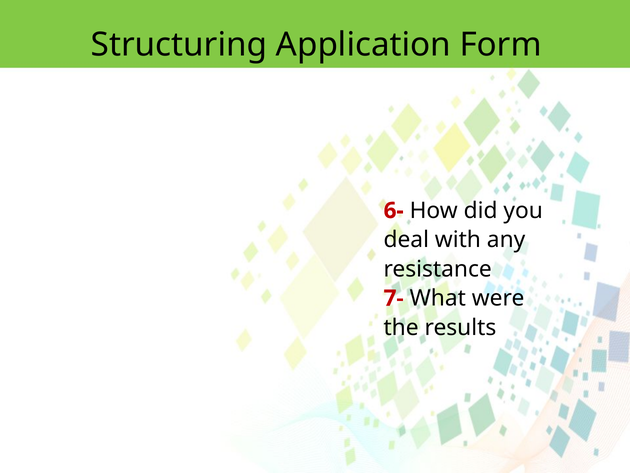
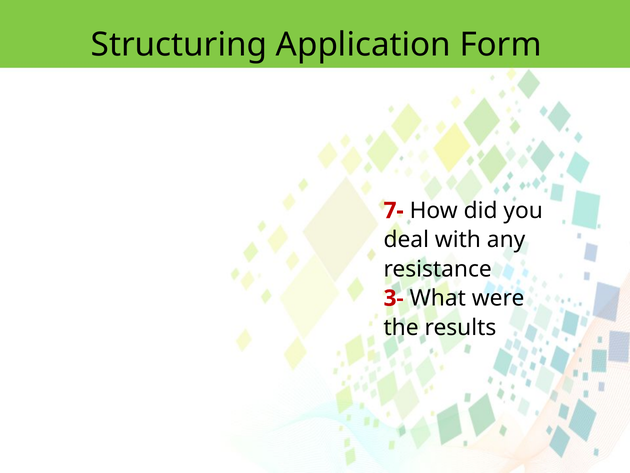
6-: 6- -> 7-
7-: 7- -> 3-
